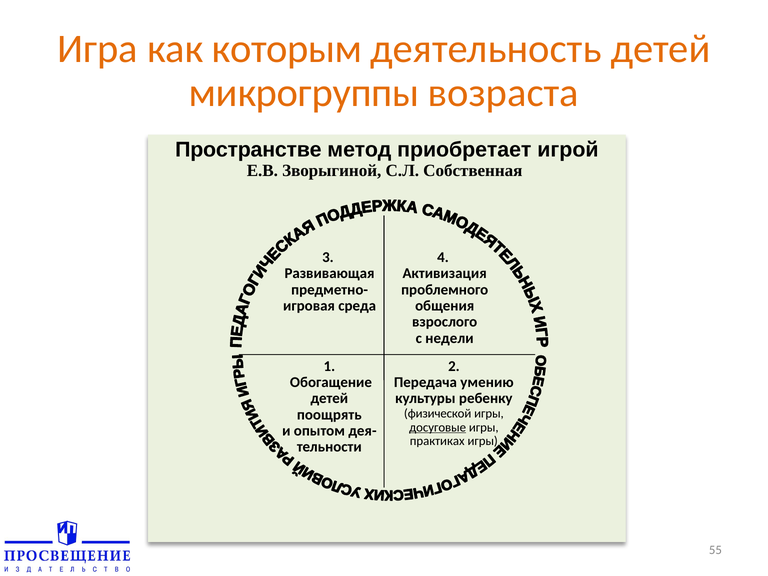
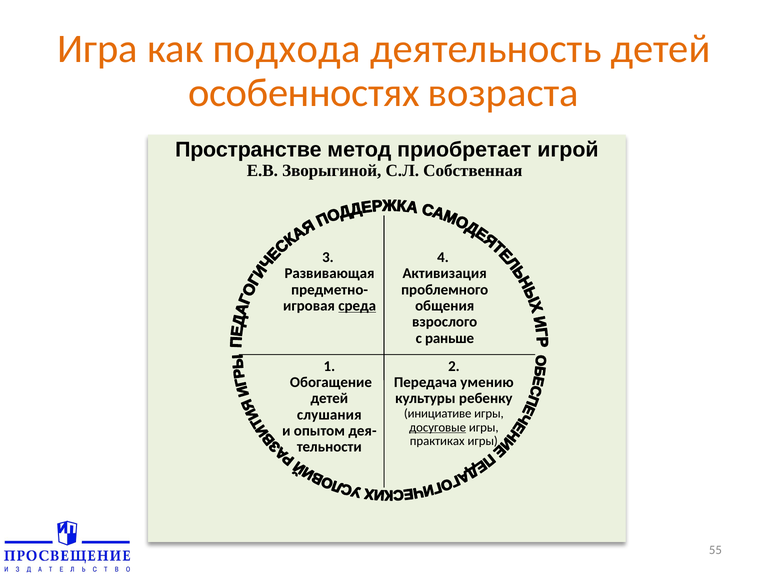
которым: которым -> подхода
микрогруппы: микрогруппы -> особенностях
среда underline: none -> present
недели: недели -> раньше
физической: физической -> инициативе
поощрять: поощрять -> слушания
